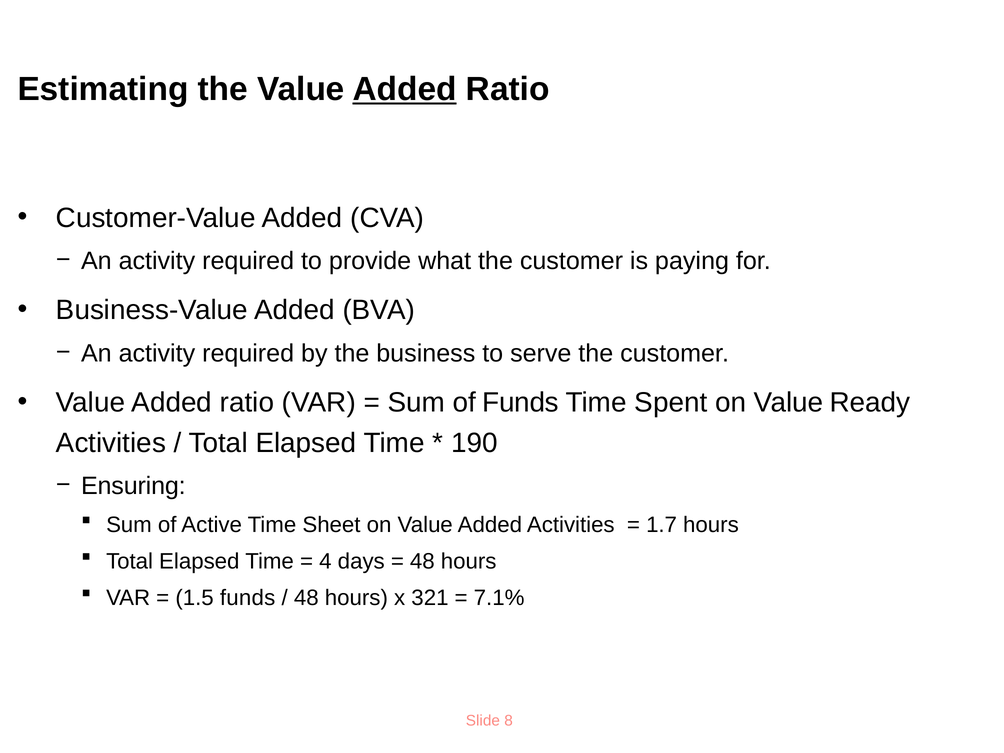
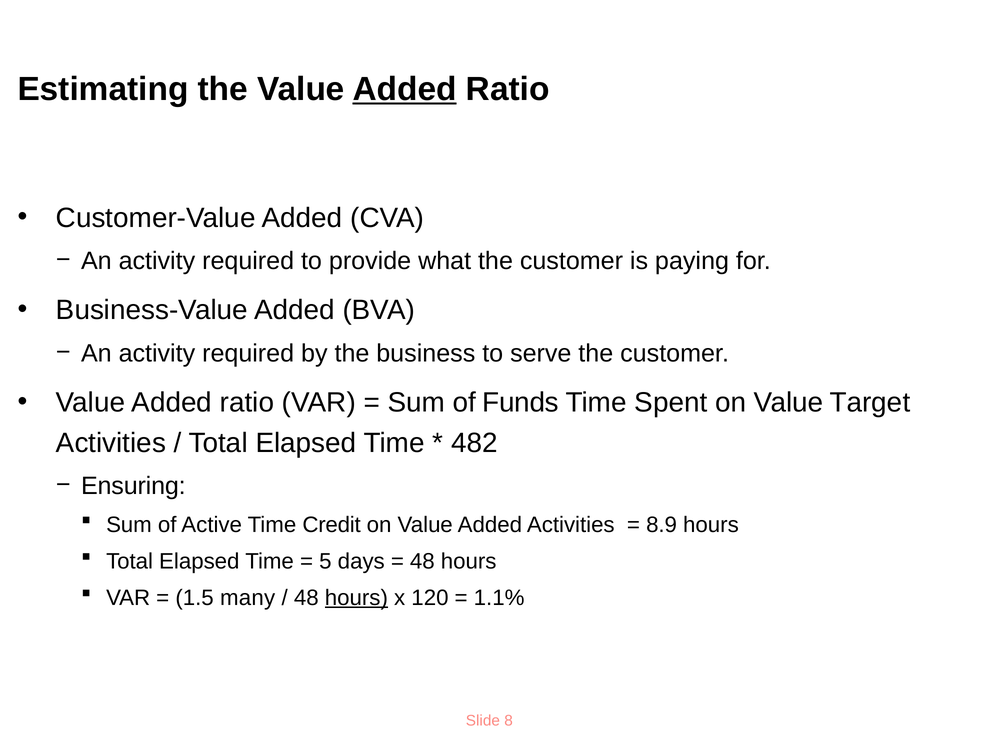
Ready: Ready -> Target
190: 190 -> 482
Sheet: Sheet -> Credit
1.7: 1.7 -> 8.9
4: 4 -> 5
1.5 funds: funds -> many
hours at (356, 598) underline: none -> present
321: 321 -> 120
7.1%: 7.1% -> 1.1%
